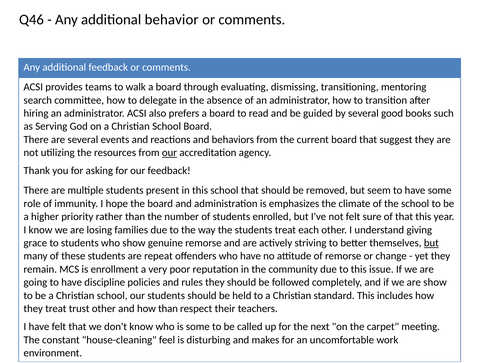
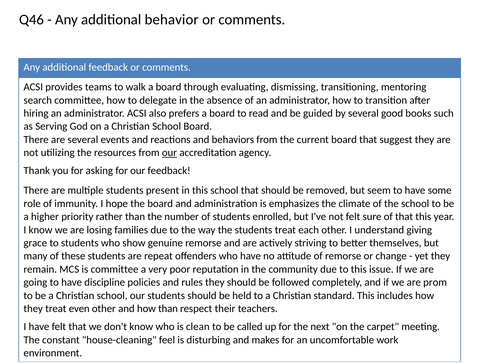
but at (431, 243) underline: present -> none
is enrollment: enrollment -> committee
are show: show -> prom
trust: trust -> even
is some: some -> clean
